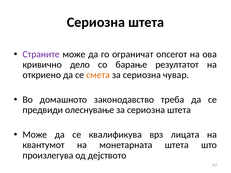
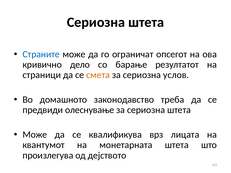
Страните colour: purple -> blue
откриено: откриено -> страници
чувар: чувар -> услов
